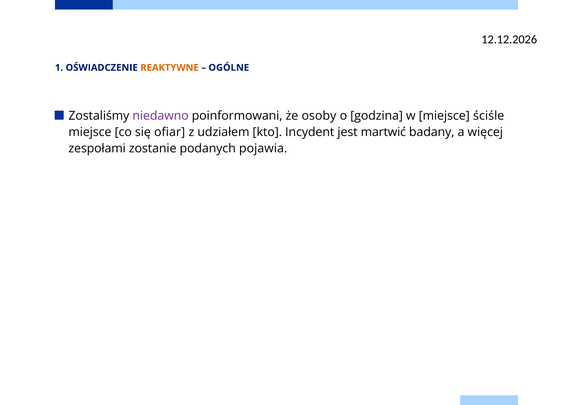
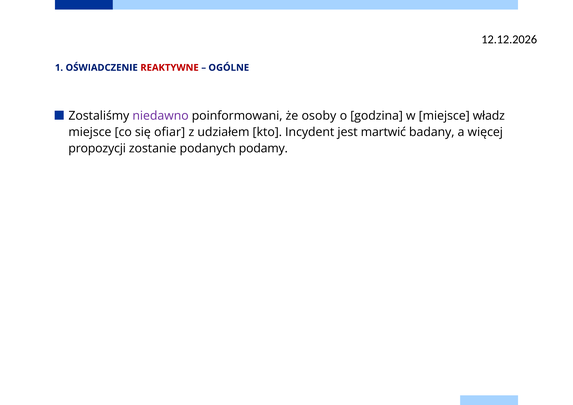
REAKTYWNE colour: orange -> red
ściśle: ściśle -> władz
zespołami: zespołami -> propozycji
pojawia: pojawia -> podamy
